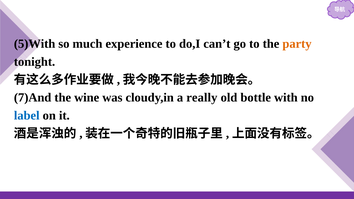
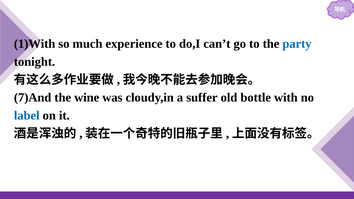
5)With: 5)With -> 1)With
party colour: orange -> blue
really: really -> suffer
